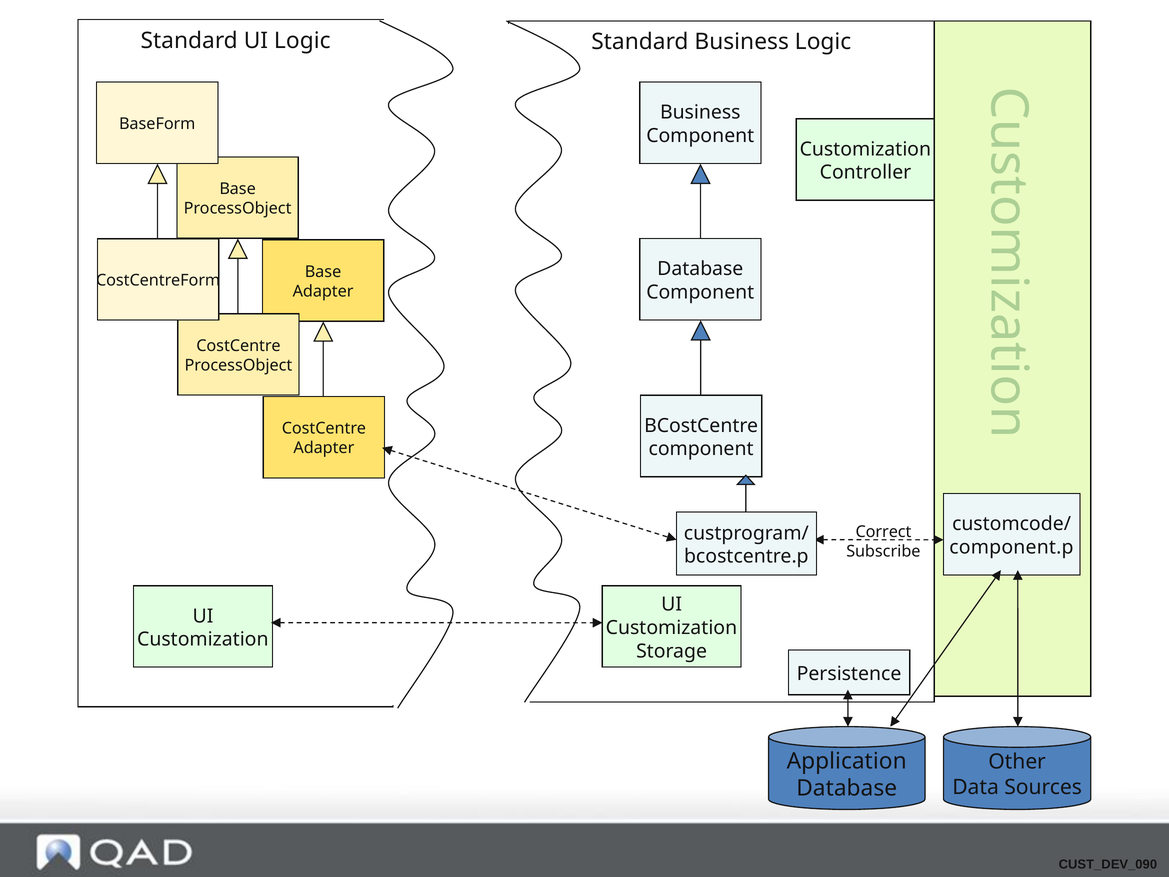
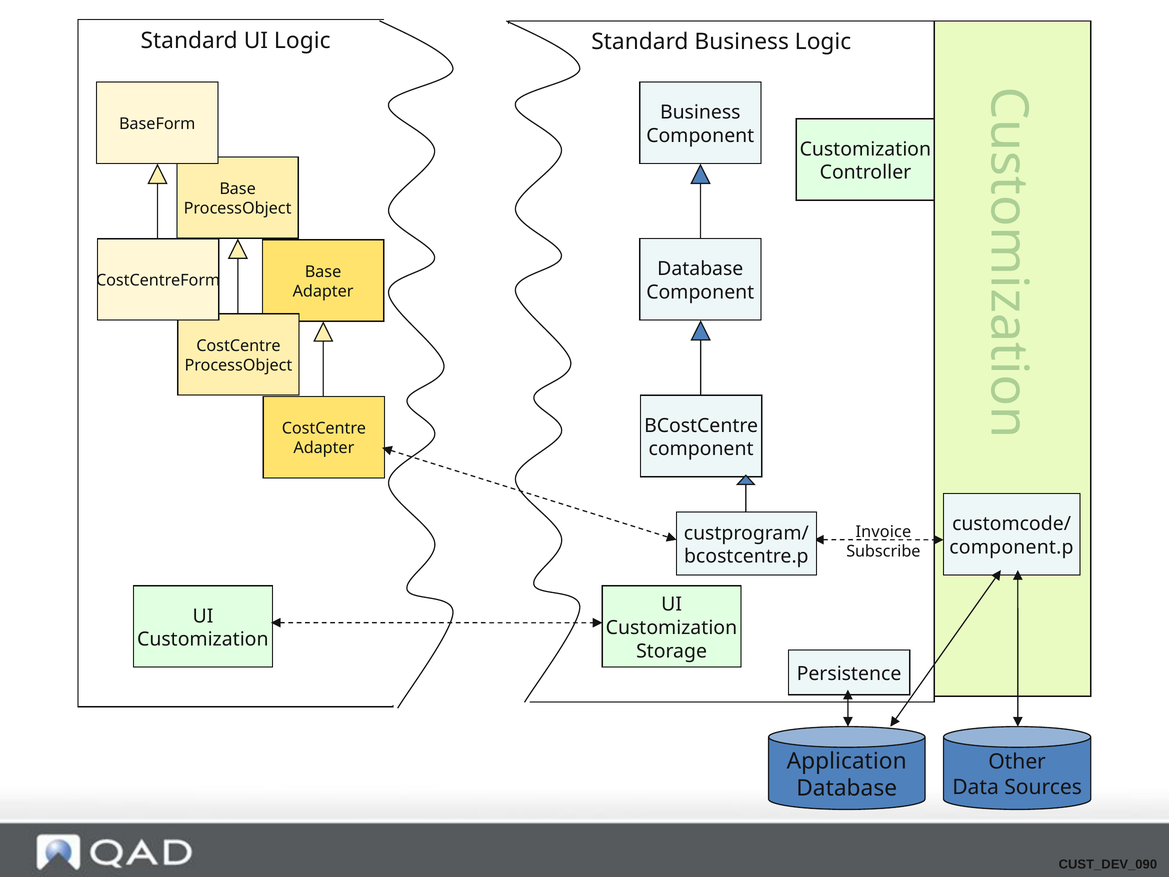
Correct: Correct -> Invoice
